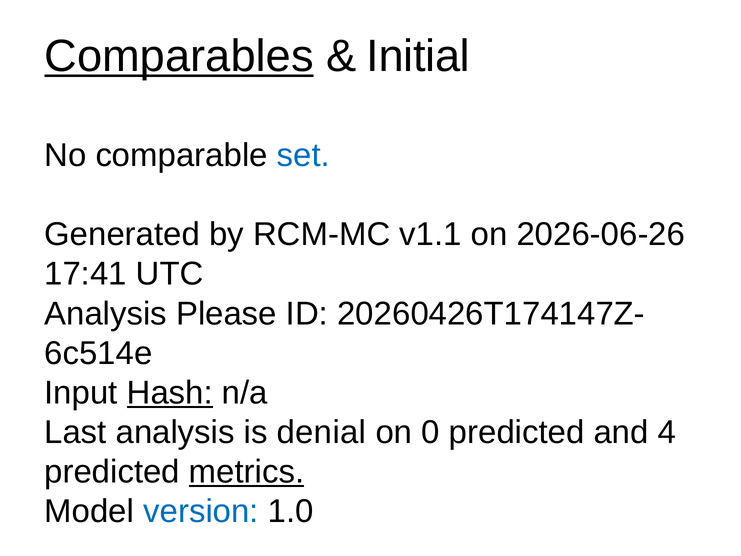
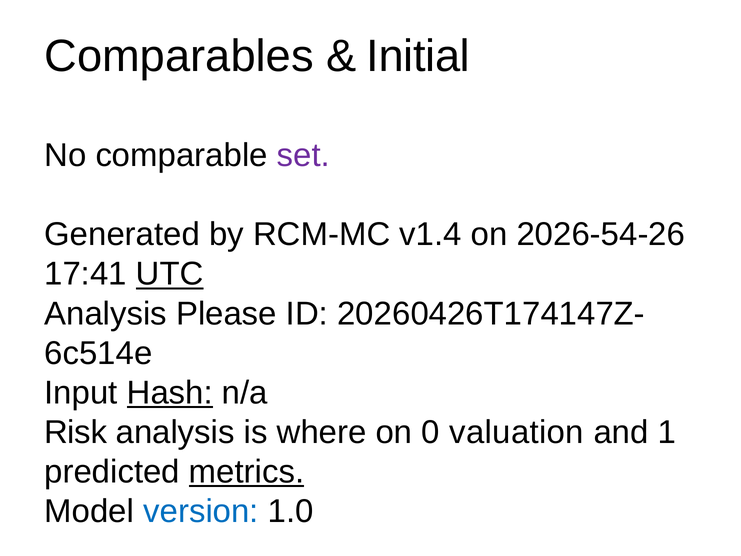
Comparables underline: present -> none
set colour: blue -> purple
v1.1: v1.1 -> v1.4
2026-06-26: 2026-06-26 -> 2026-54-26
UTC underline: none -> present
Last: Last -> Risk
denial: denial -> where
0 predicted: predicted -> valuation
4: 4 -> 1
